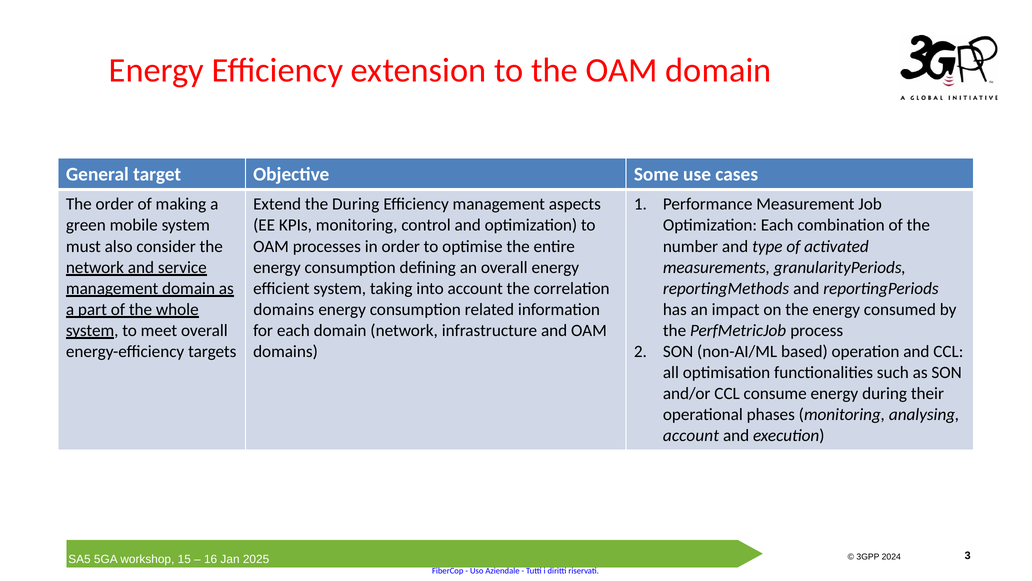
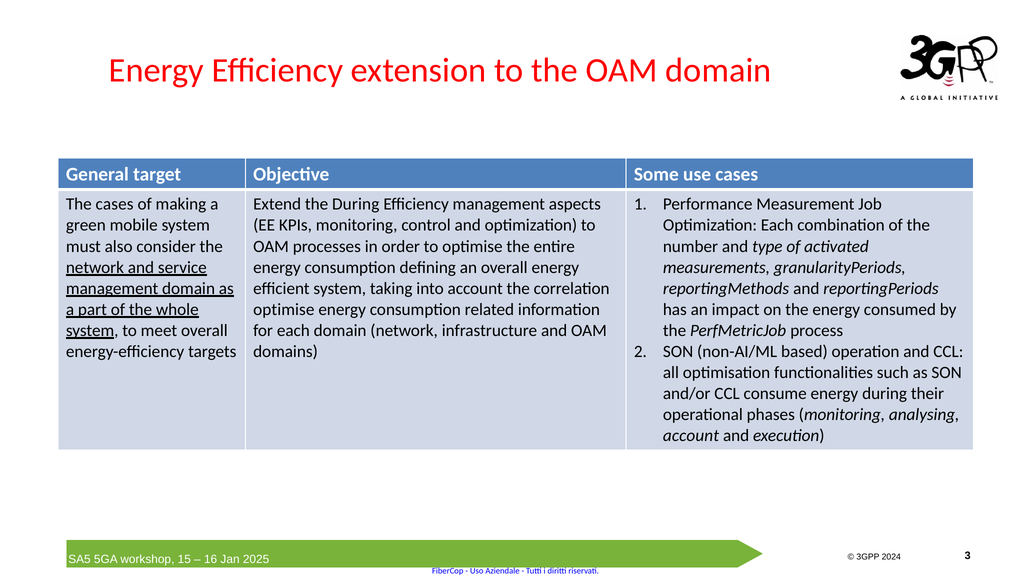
The order: order -> cases
domains at (284, 309): domains -> optimise
